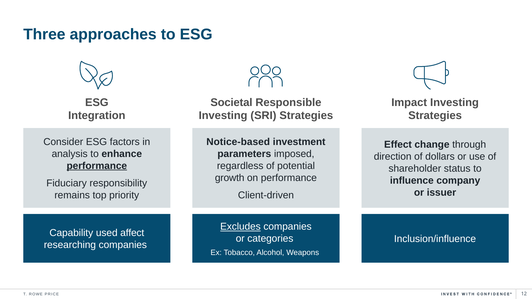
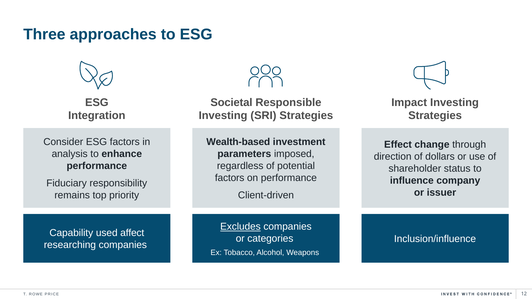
Notice-based: Notice-based -> Wealth-based
performance at (97, 166) underline: present -> none
growth at (230, 178): growth -> factors
